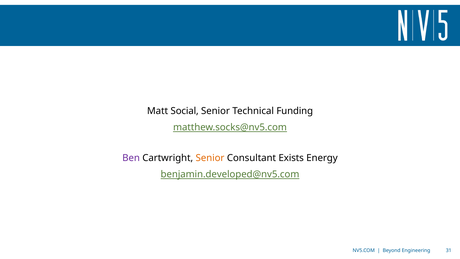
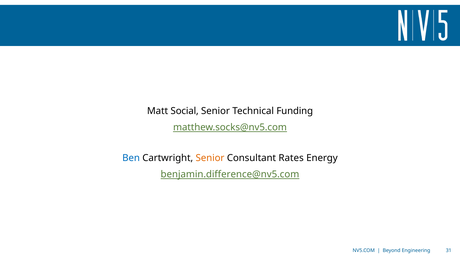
Ben colour: purple -> blue
Exists: Exists -> Rates
benjamin.developed@nv5.com: benjamin.developed@nv5.com -> benjamin.difference@nv5.com
